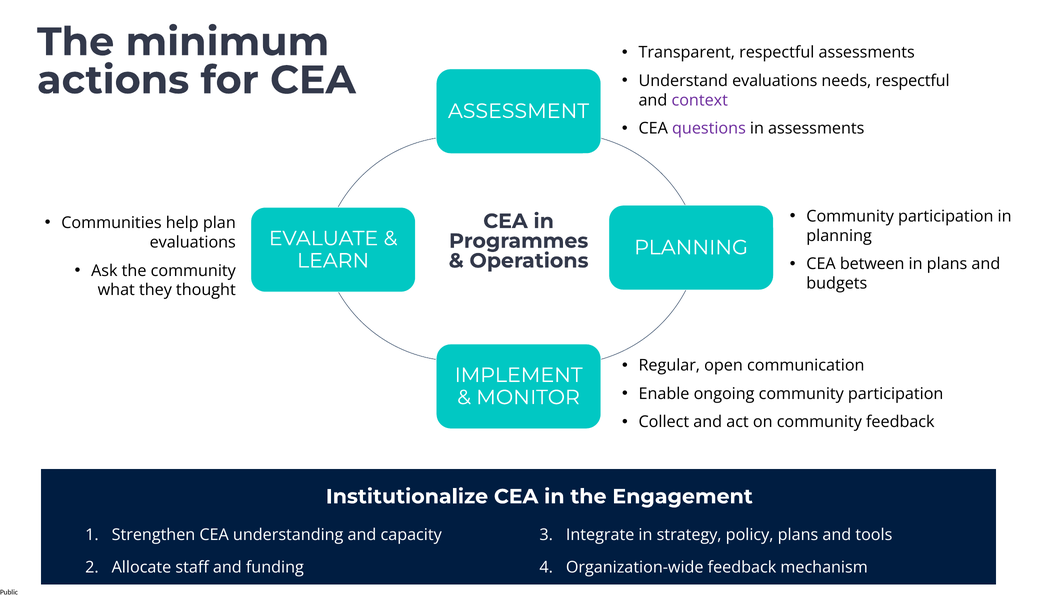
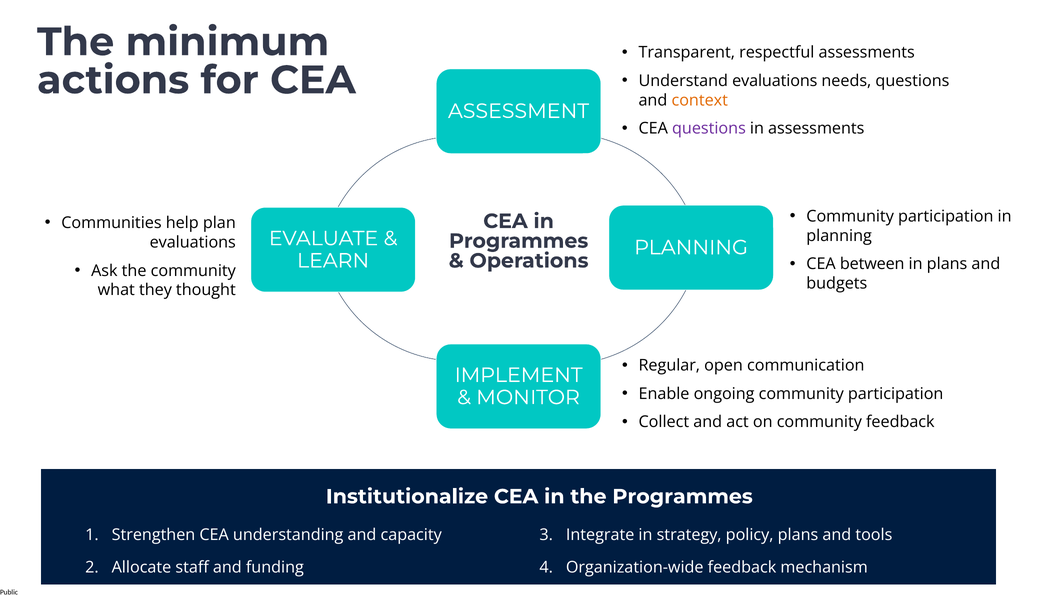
needs respectful: respectful -> questions
context colour: purple -> orange
the Engagement: Engagement -> Programmes
